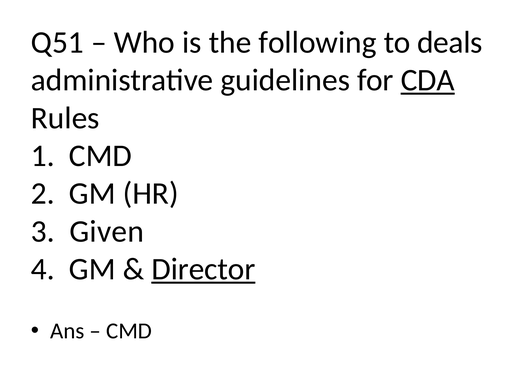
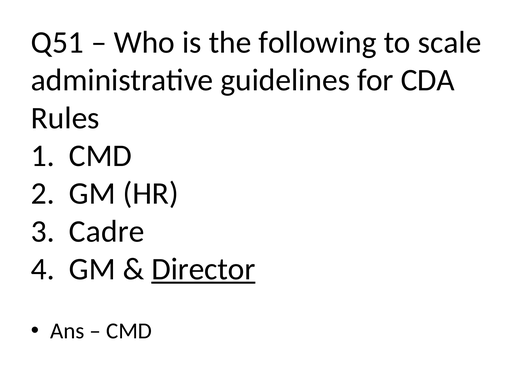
deals: deals -> scale
CDA underline: present -> none
Given: Given -> Cadre
